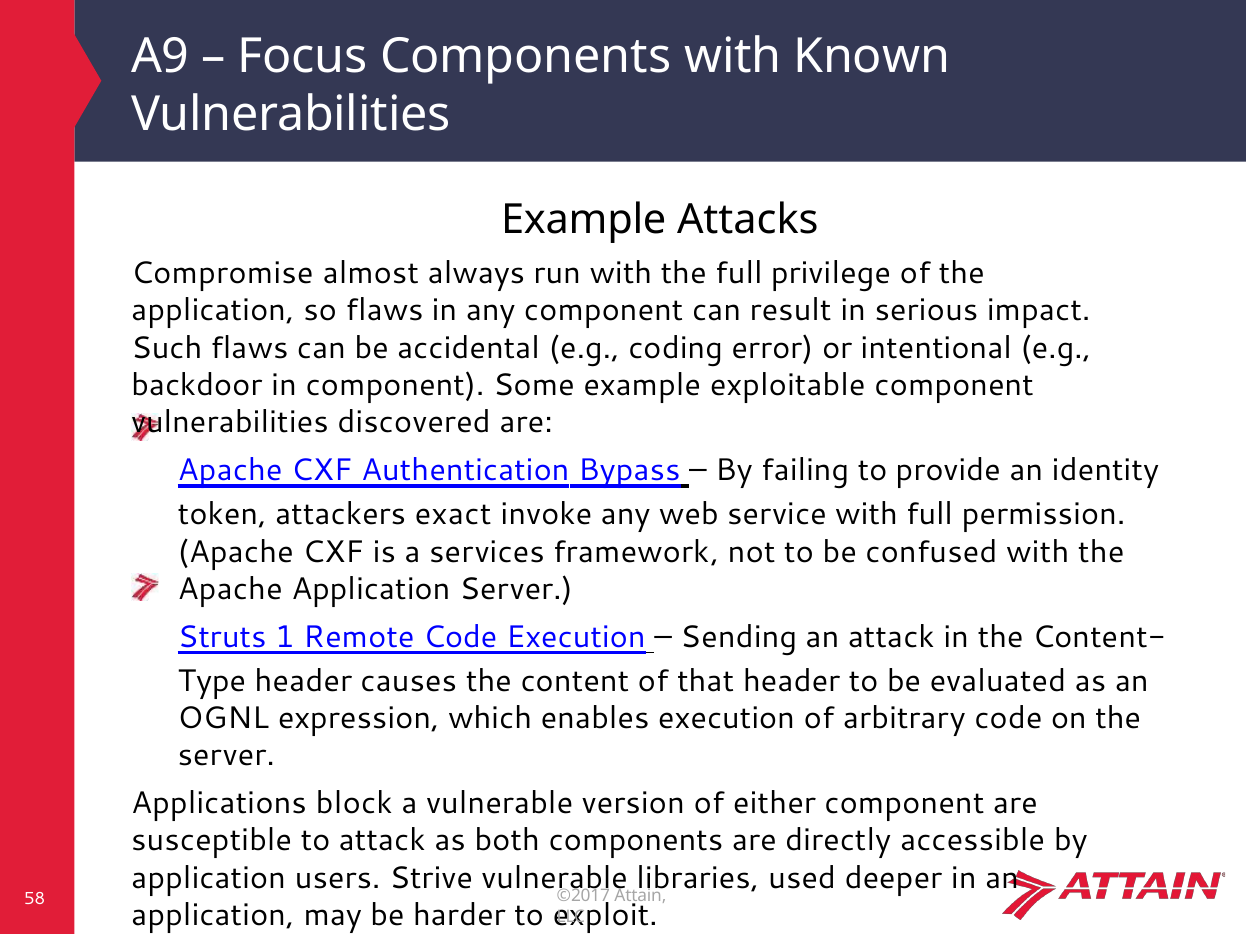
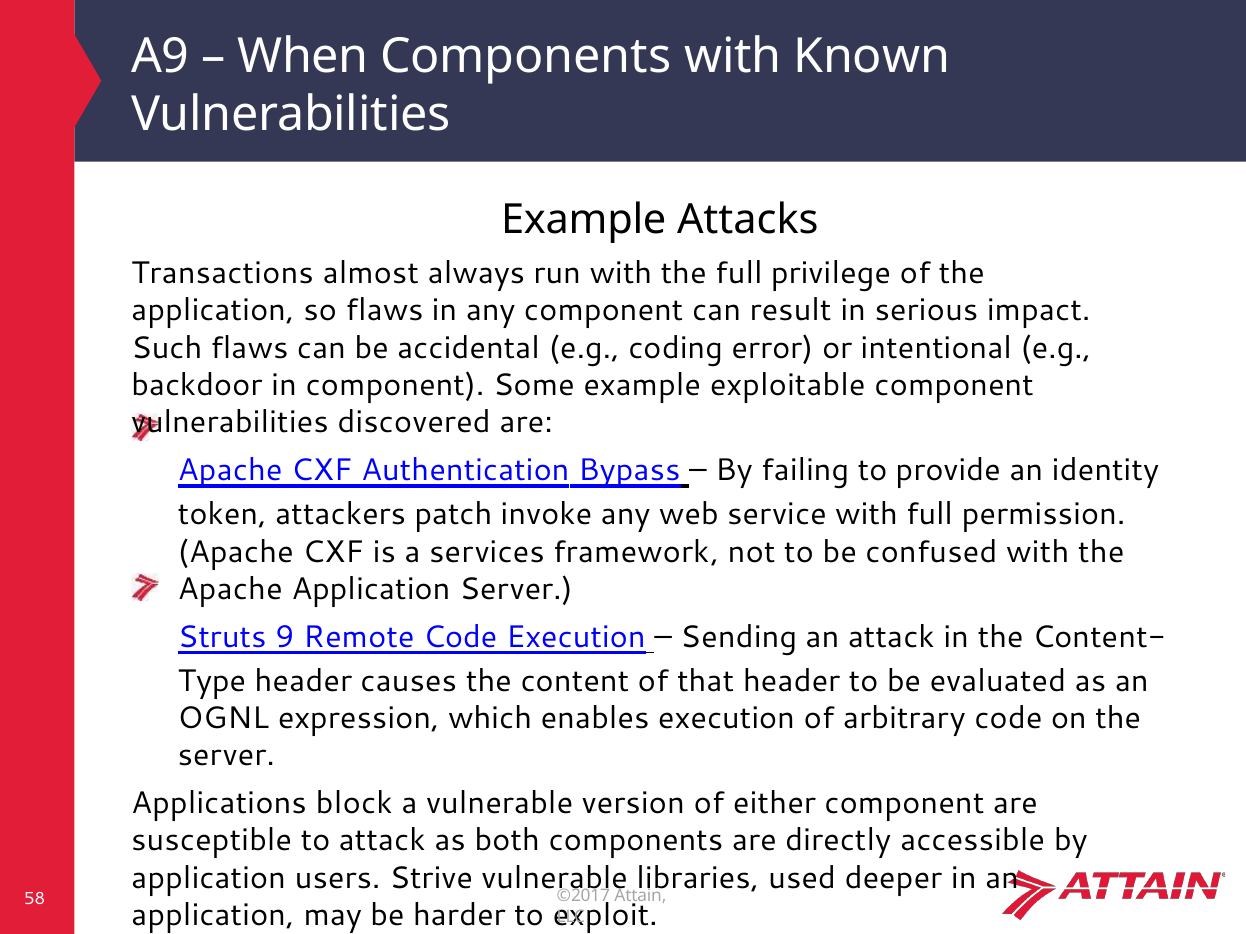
Focus: Focus -> When
Compromise: Compromise -> Transactions
exact: exact -> patch
1: 1 -> 9
